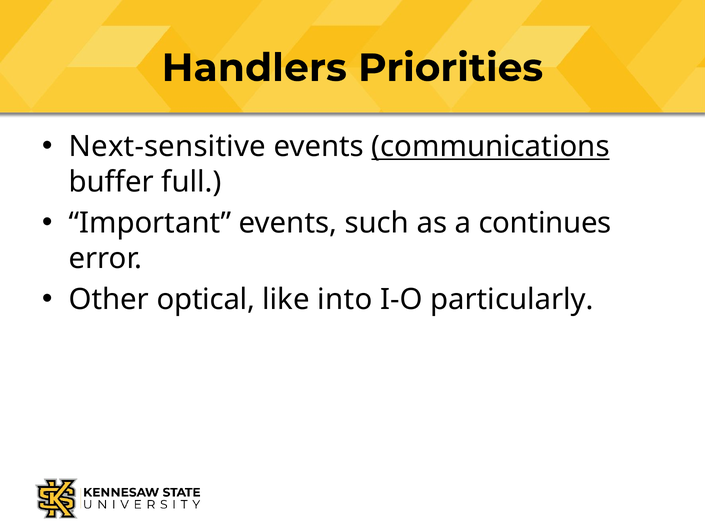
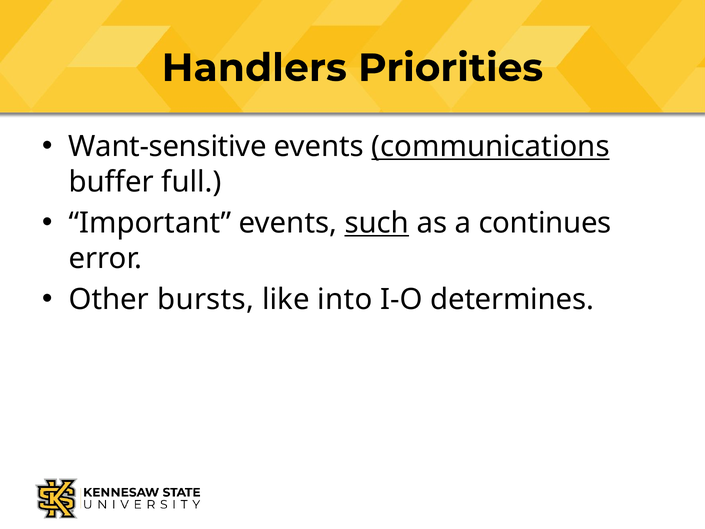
Next-sensitive: Next-sensitive -> Want-sensitive
such underline: none -> present
optical: optical -> bursts
particularly: particularly -> determines
